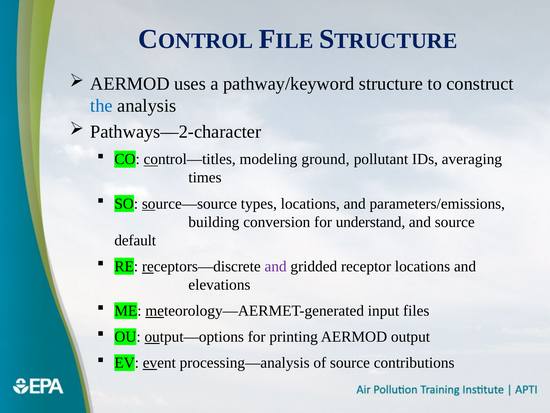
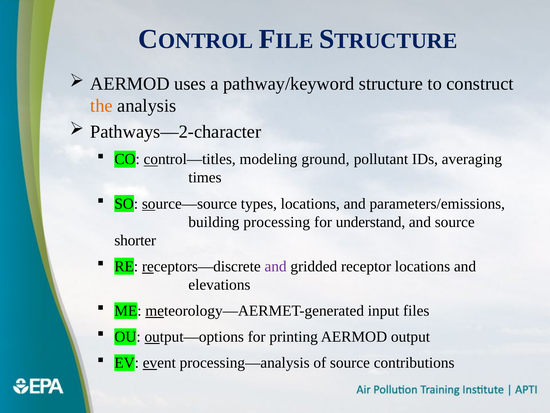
the colour: blue -> orange
conversion: conversion -> processing
default: default -> shorter
